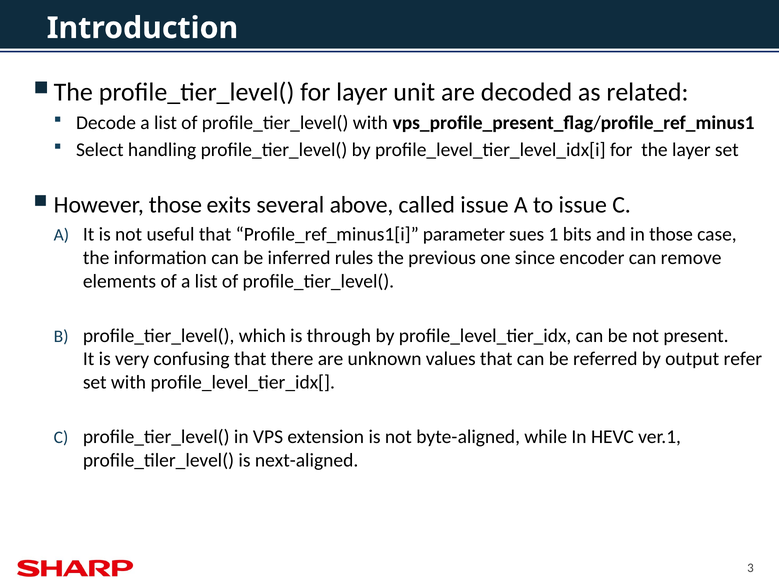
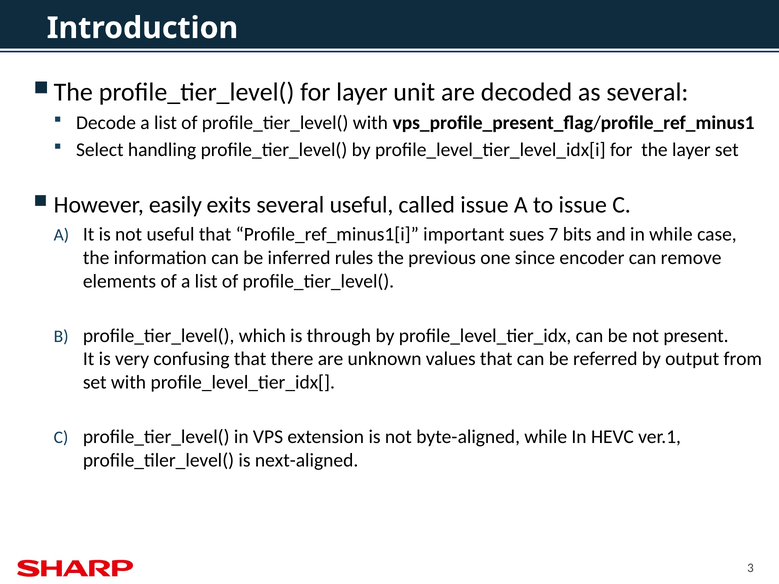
as related: related -> several
However those: those -> easily
several above: above -> useful
parameter: parameter -> important
1: 1 -> 7
in those: those -> while
refer: refer -> from
